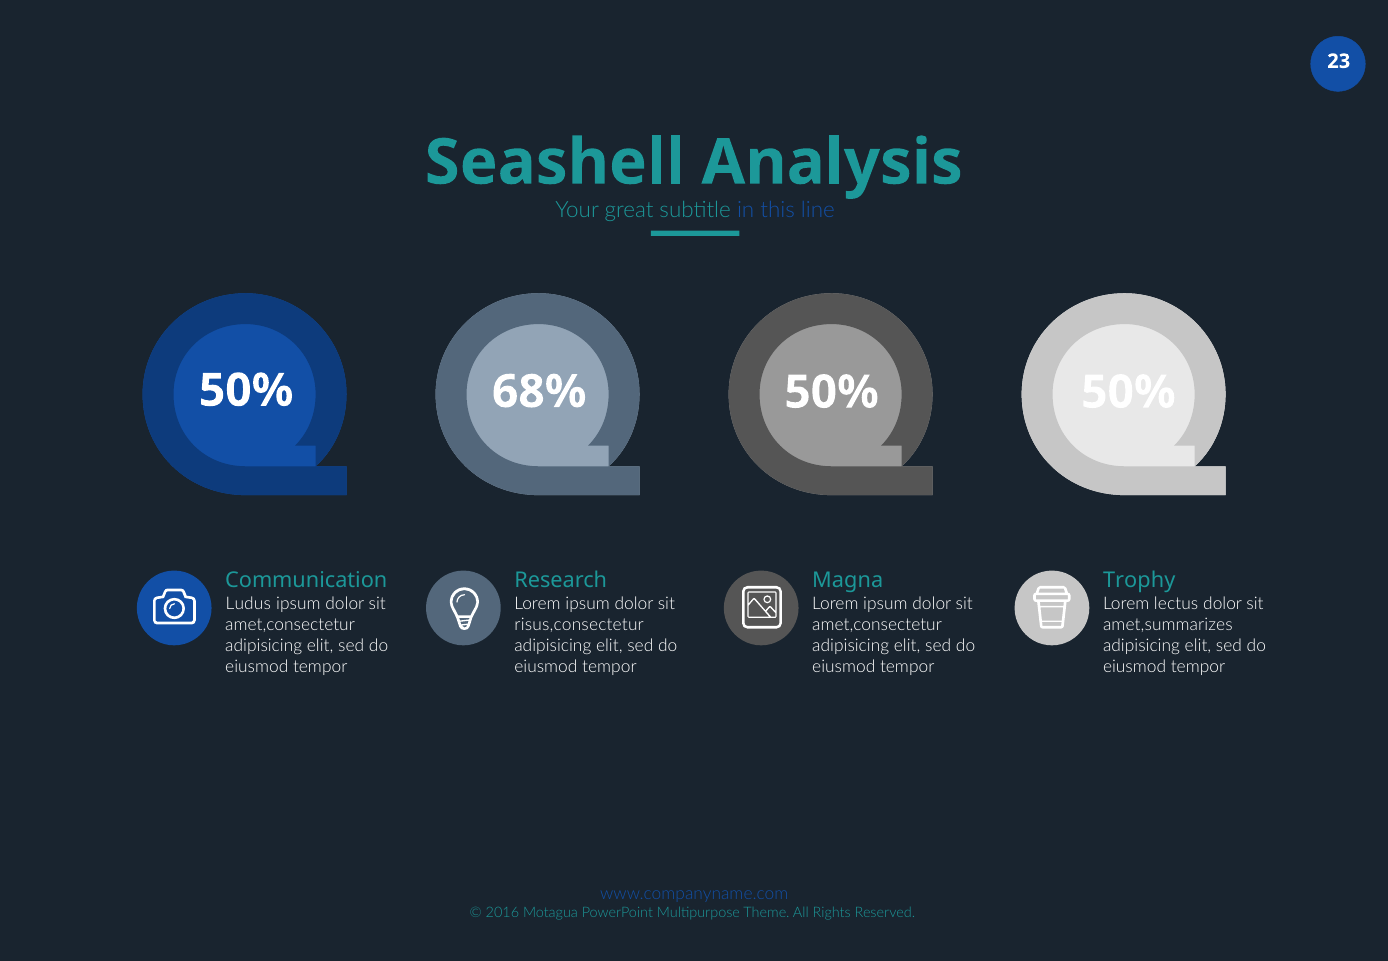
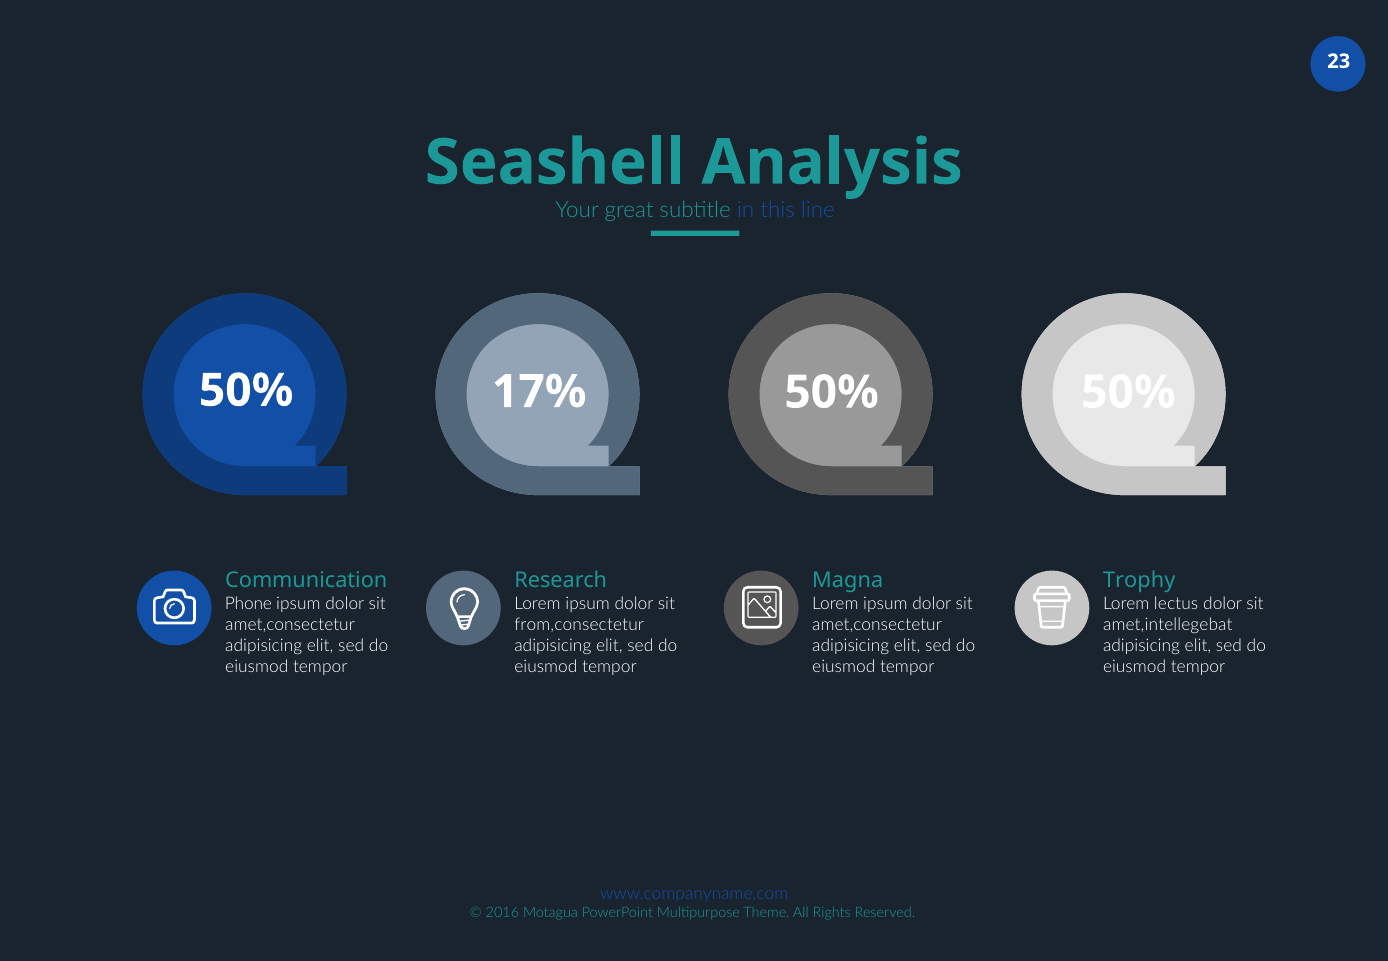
68%: 68% -> 17%
Ludus: Ludus -> Phone
risus,consectetur: risus,consectetur -> from,consectetur
amet,summarizes: amet,summarizes -> amet,intellegebat
